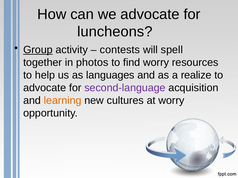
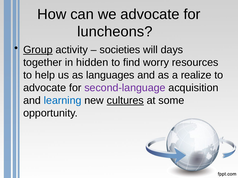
contests: contests -> societies
spell: spell -> days
photos: photos -> hidden
learning colour: orange -> blue
cultures underline: none -> present
at worry: worry -> some
